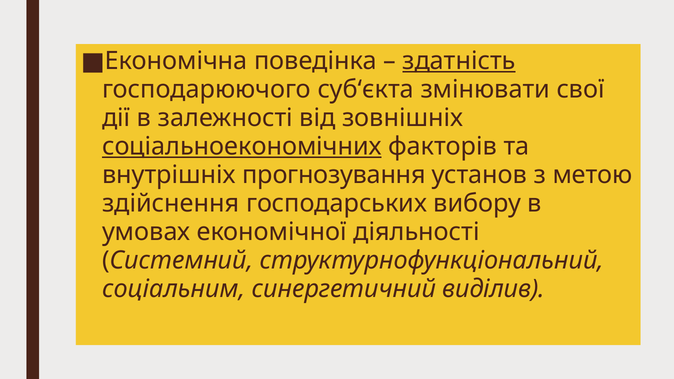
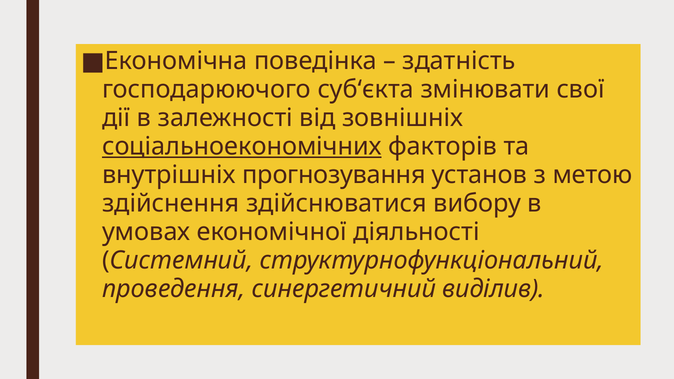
здатність underline: present -> none
господарських: господарських -> здійснюватися
соціальним: соціальним -> проведення
